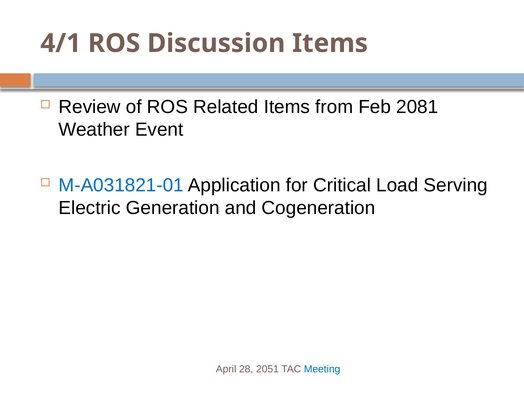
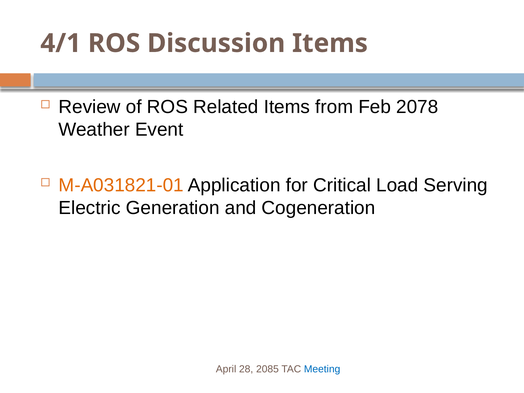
2081: 2081 -> 2078
M-A031821-01 colour: blue -> orange
2051: 2051 -> 2085
